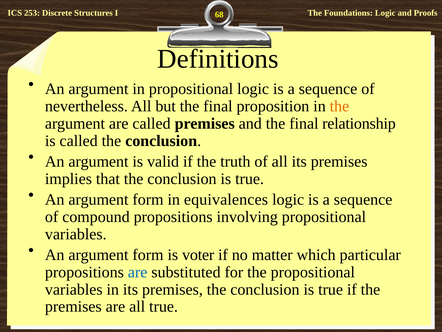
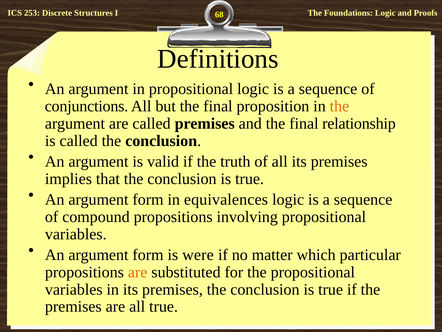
nevertheless: nevertheless -> conjunctions
voter: voter -> were
are at (138, 272) colour: blue -> orange
